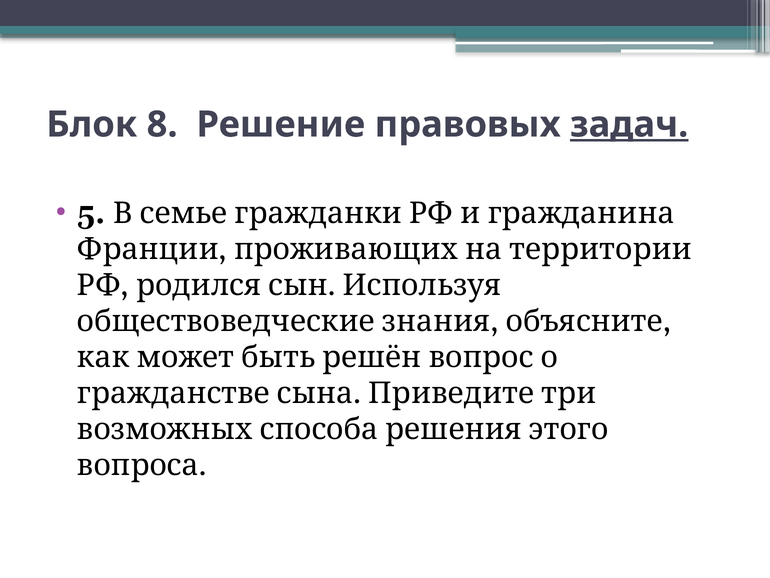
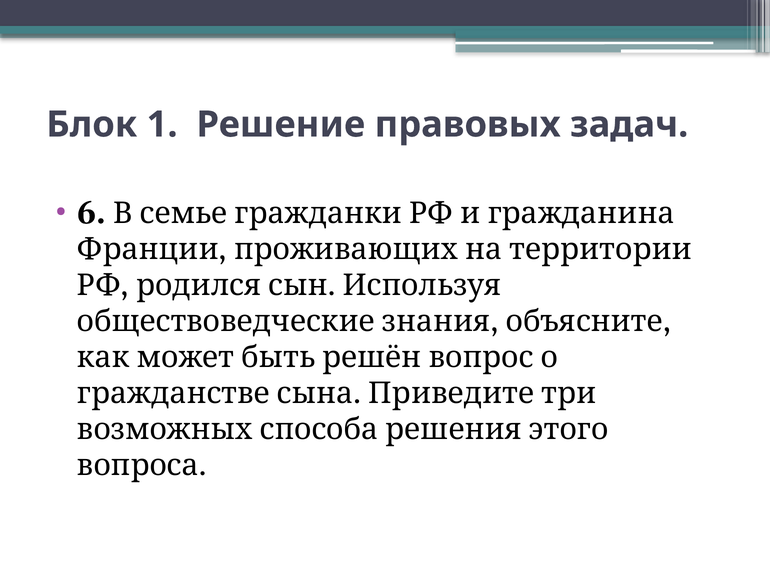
8: 8 -> 1
задач underline: present -> none
5: 5 -> 6
